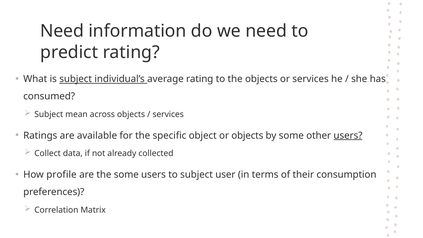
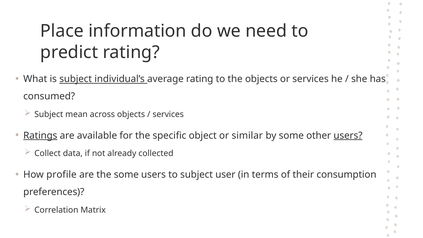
Need at (62, 31): Need -> Place
Ratings underline: none -> present
or objects: objects -> similar
